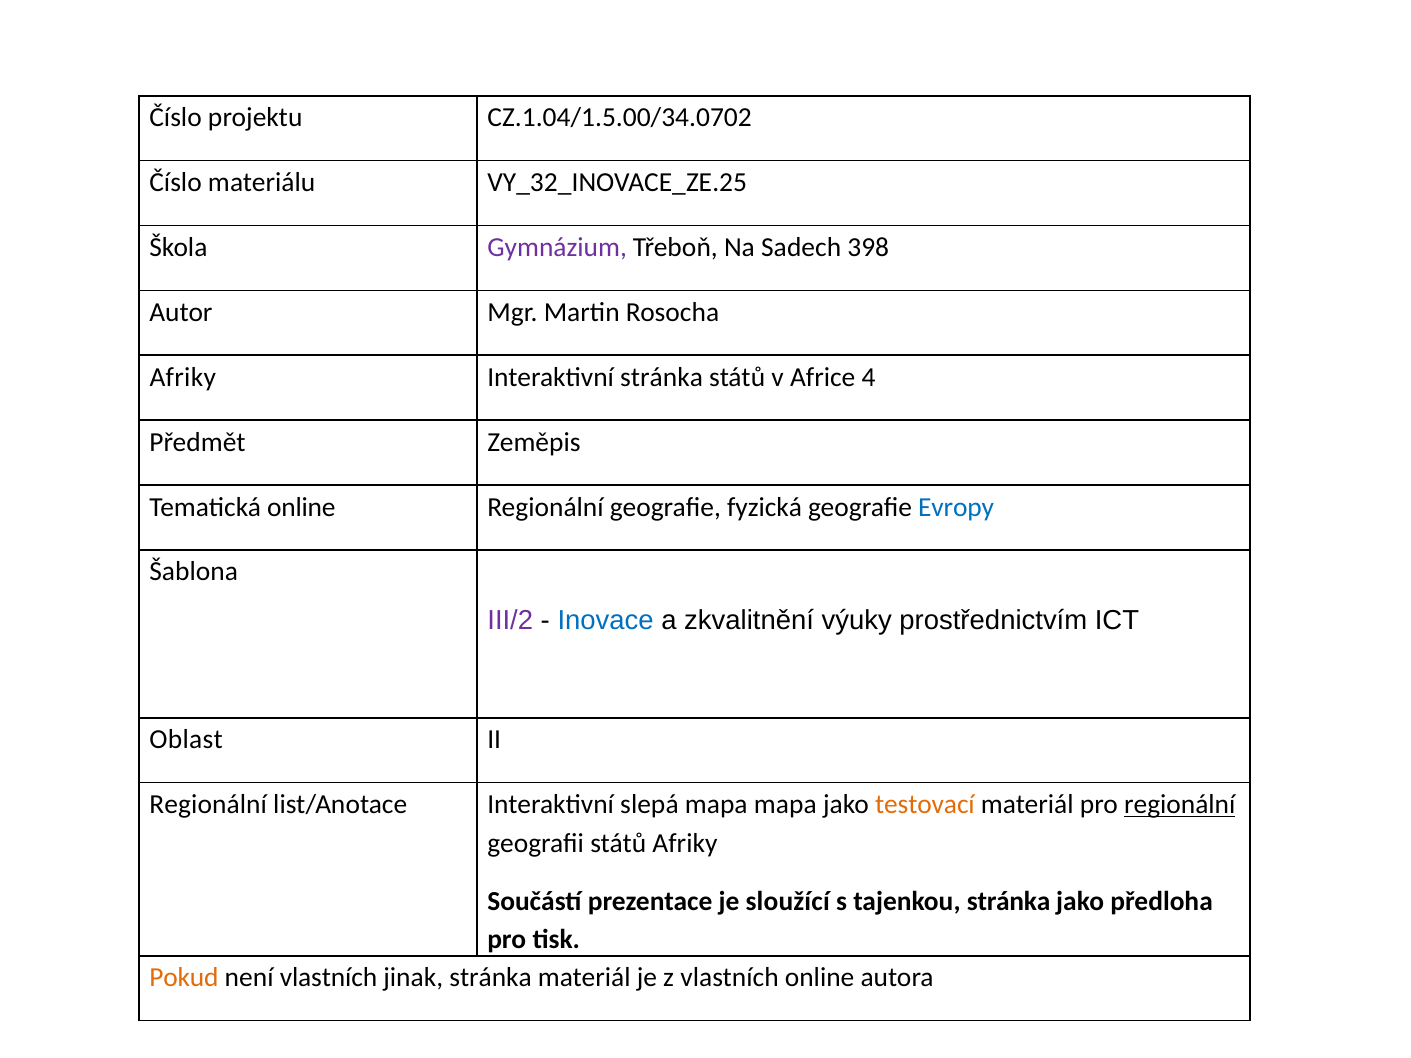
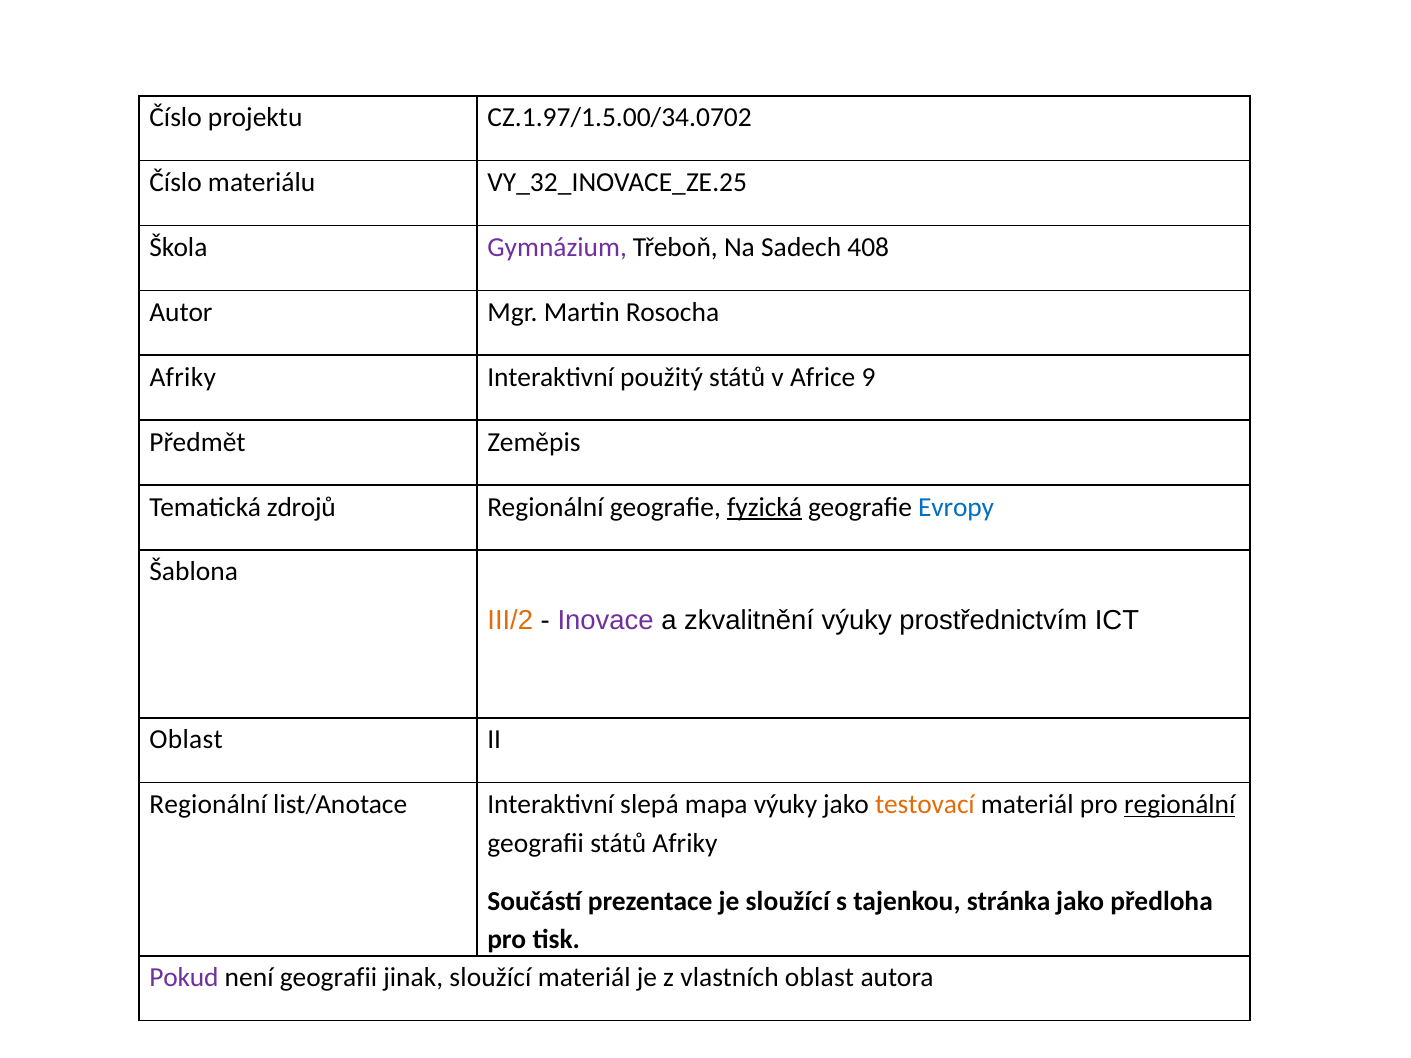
CZ.1.04/1.5.00/34.0702: CZ.1.04/1.5.00/34.0702 -> CZ.1.97/1.5.00/34.0702
398: 398 -> 408
Interaktivní stránka: stránka -> použitý
4: 4 -> 9
Tematická online: online -> zdrojů
fyzická underline: none -> present
III/2 colour: purple -> orange
Inovace colour: blue -> purple
mapa mapa: mapa -> výuky
Pokud colour: orange -> purple
není vlastních: vlastních -> geografii
jinak stránka: stránka -> sloužící
vlastních online: online -> oblast
